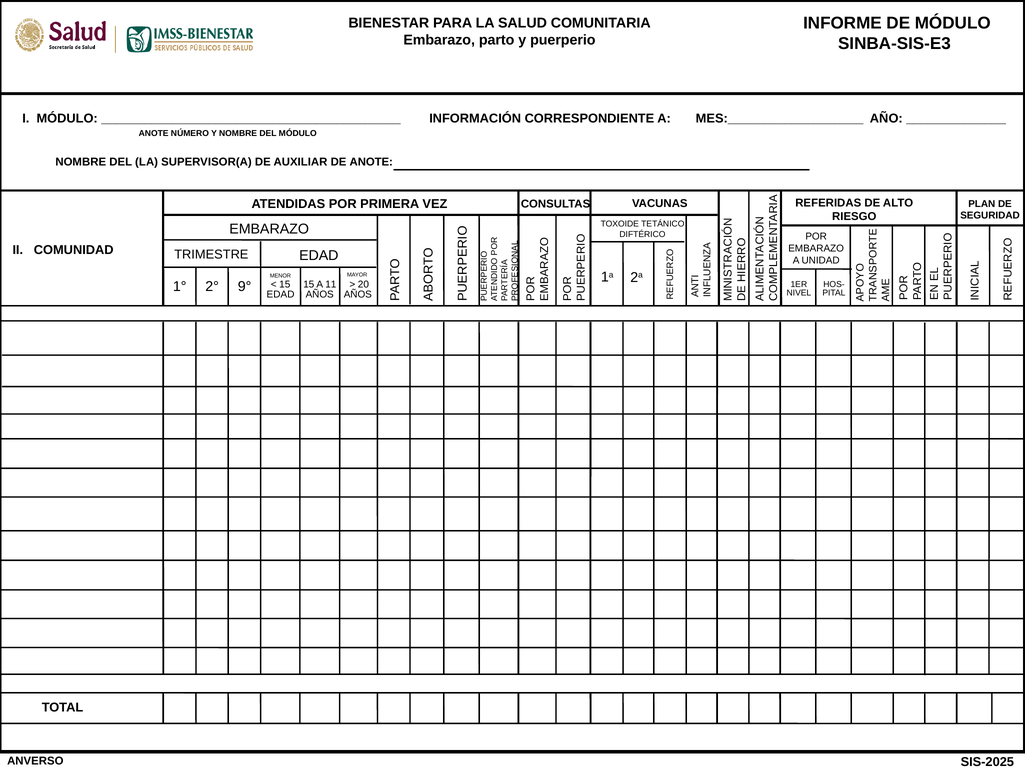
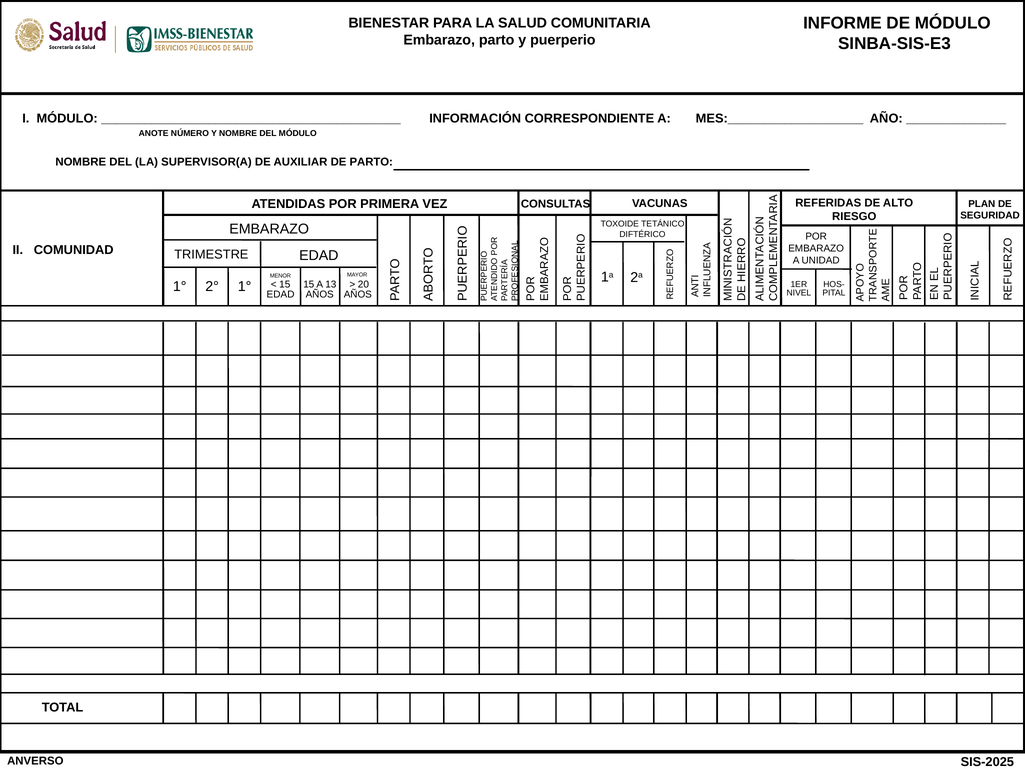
DE ANOTE: ANOTE -> PARTO
11: 11 -> 13
2° 9°: 9° -> 1°
